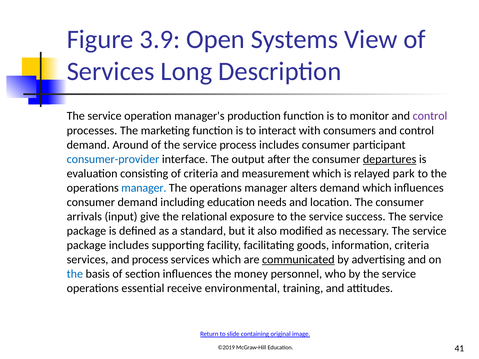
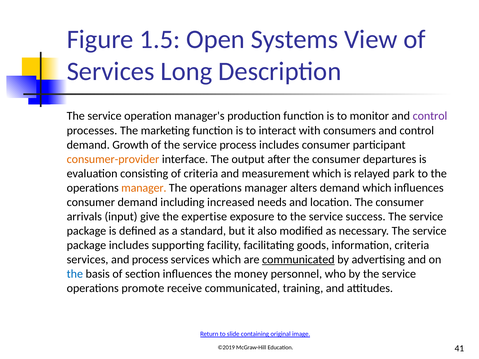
3.9: 3.9 -> 1.5
Around: Around -> Growth
consumer-provider colour: blue -> orange
departures underline: present -> none
manager at (144, 188) colour: blue -> orange
including education: education -> increased
relational: relational -> expertise
essential: essential -> promote
receive environmental: environmental -> communicated
